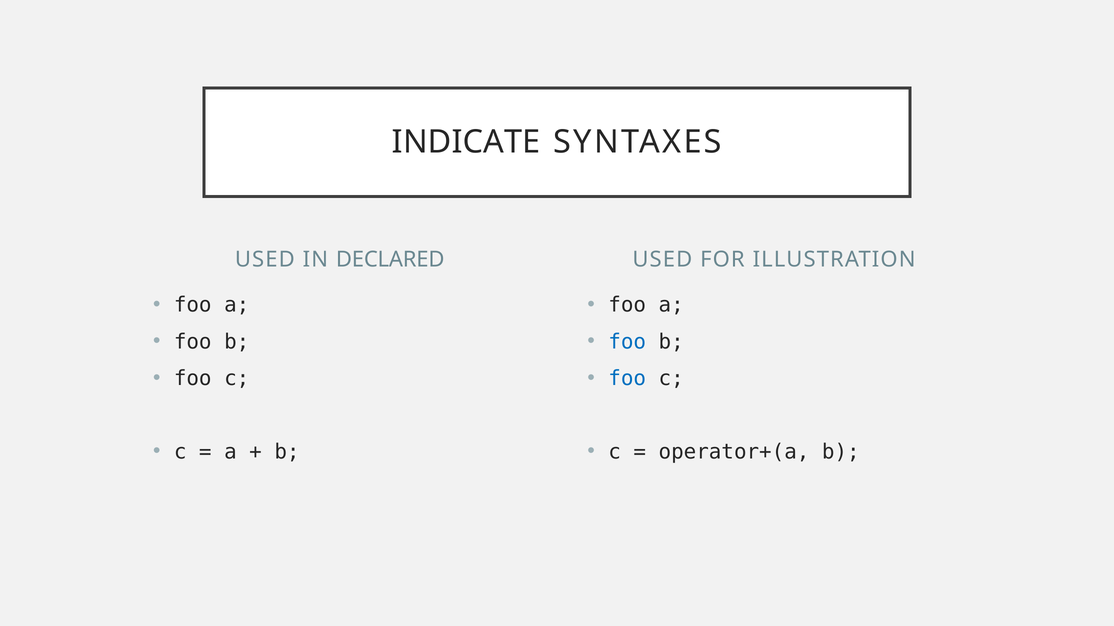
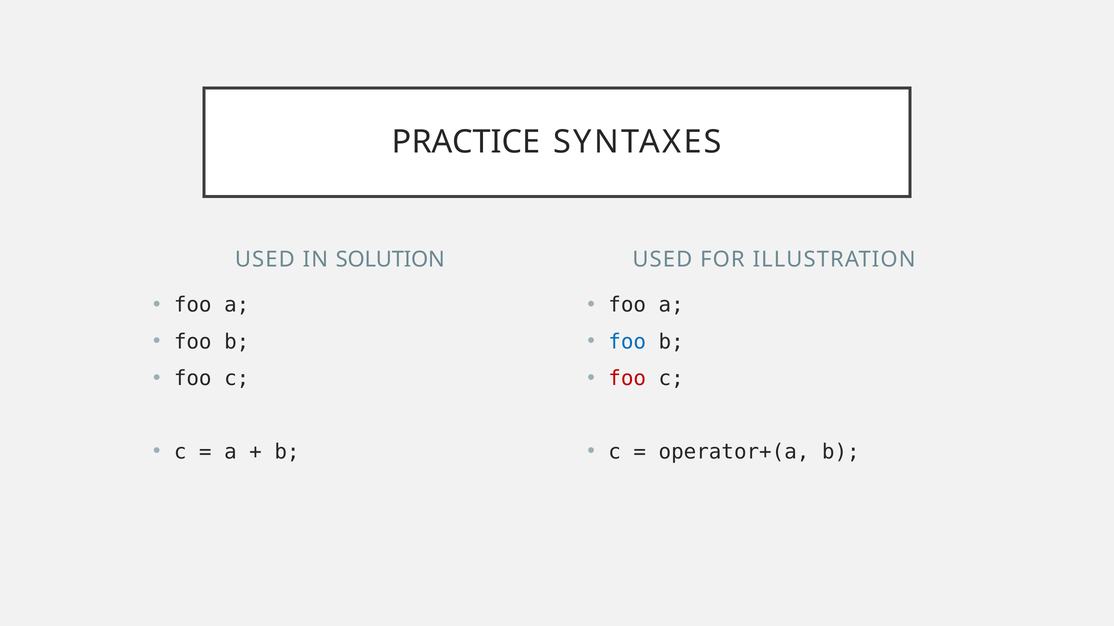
INDICATE: INDICATE -> PRACTICE
DECLARED: DECLARED -> SOLUTION
foo at (627, 379) colour: blue -> red
